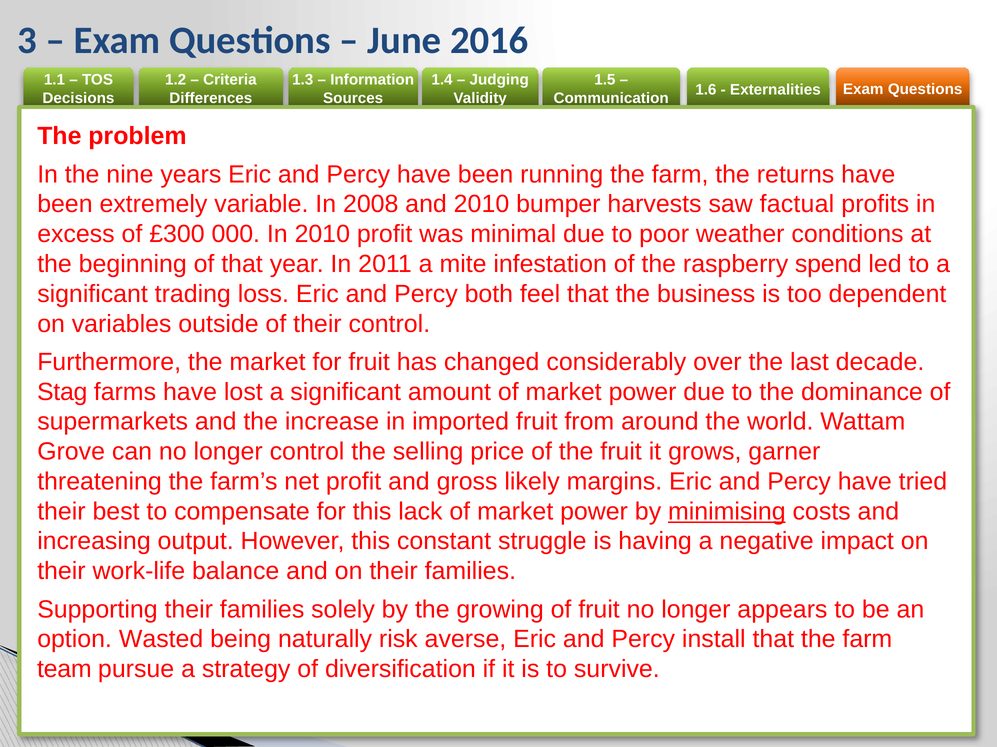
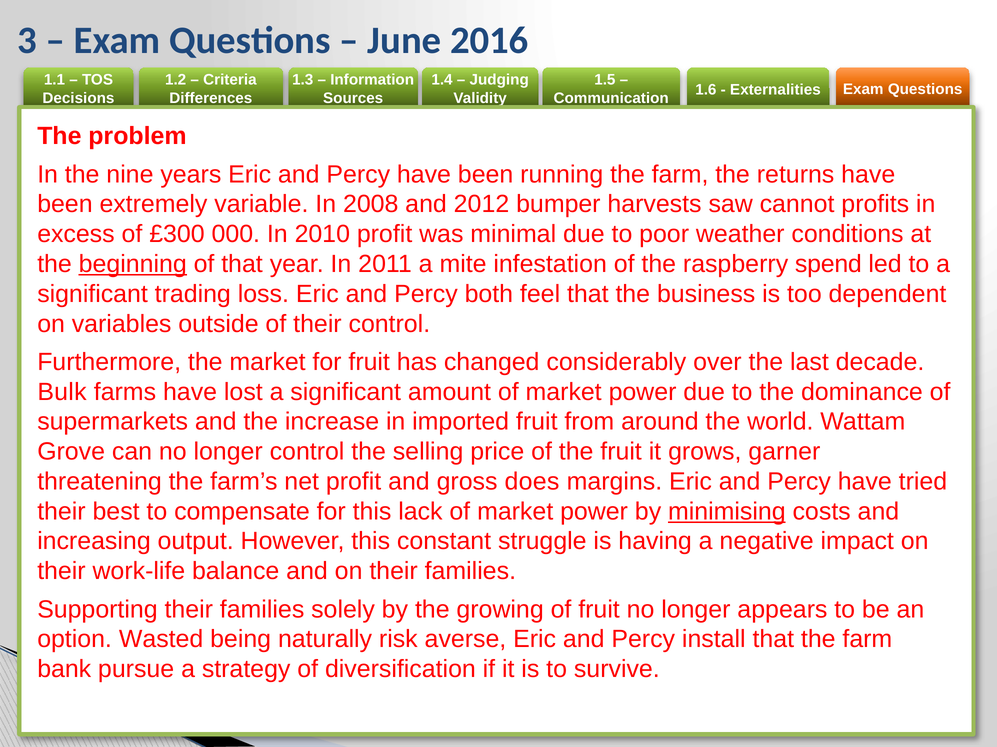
and 2010: 2010 -> 2012
factual: factual -> cannot
beginning underline: none -> present
Stag: Stag -> Bulk
likely: likely -> does
team: team -> bank
